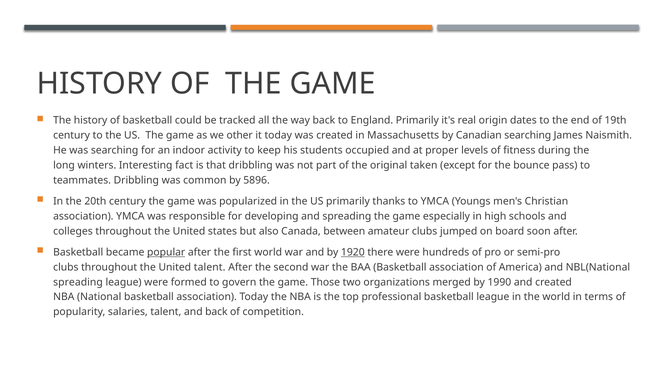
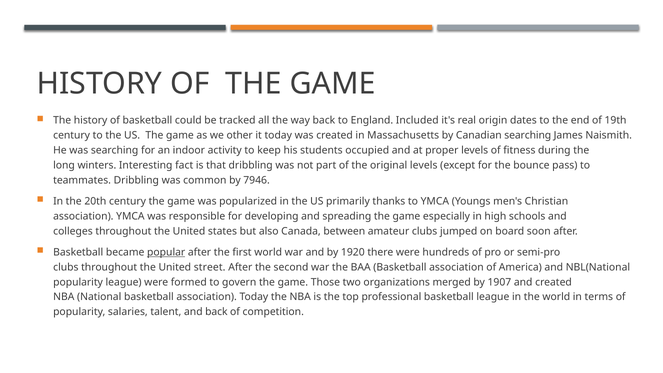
England Primarily: Primarily -> Included
original taken: taken -> levels
5896: 5896 -> 7946
1920 underline: present -> none
United talent: talent -> street
spreading at (78, 282): spreading -> popularity
1990: 1990 -> 1907
